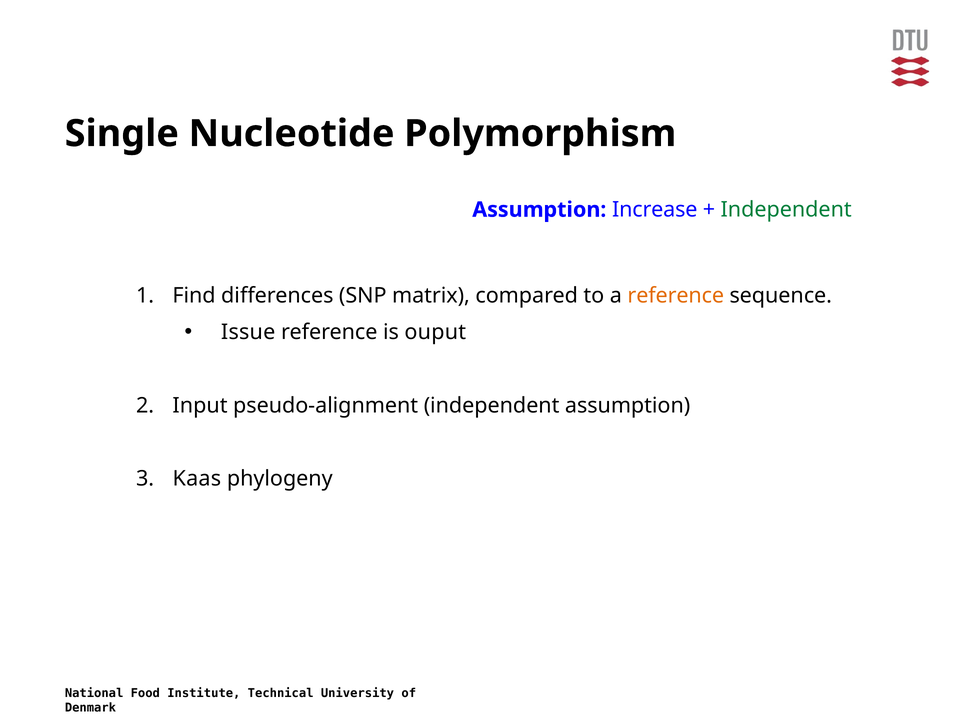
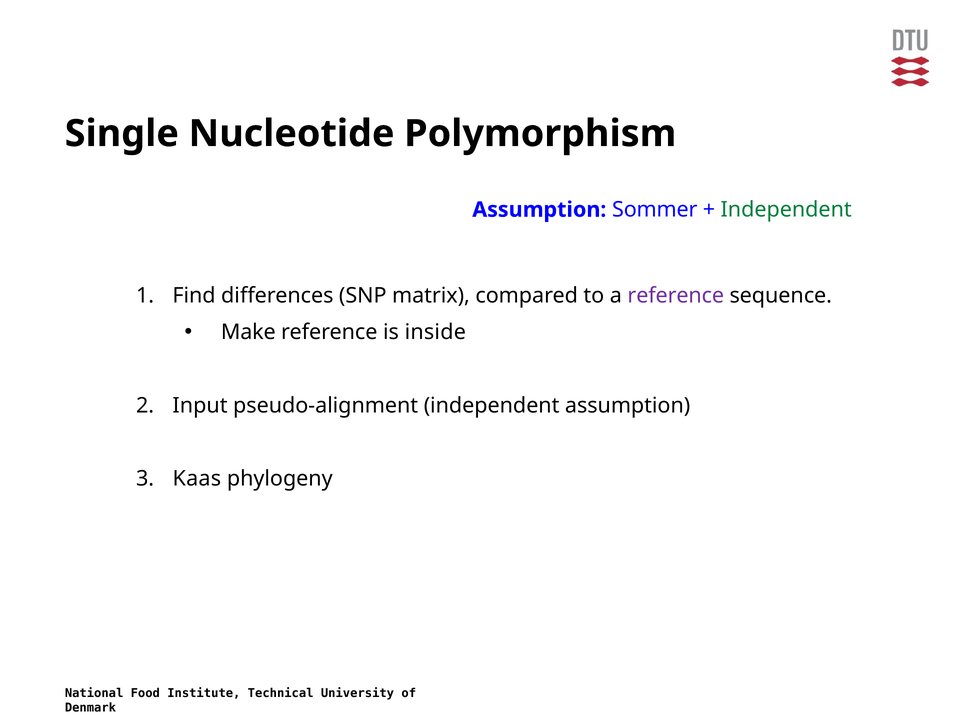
Increase: Increase -> Sommer
reference at (676, 296) colour: orange -> purple
Issue: Issue -> Make
ouput: ouput -> inside
